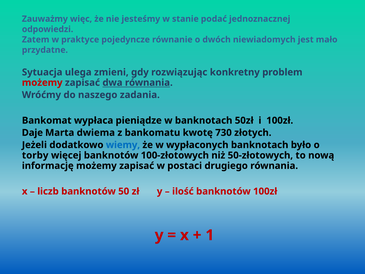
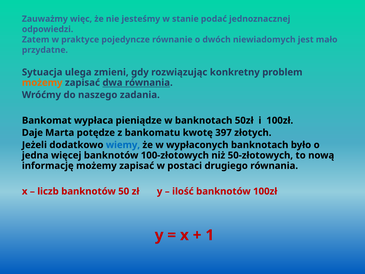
możemy at (42, 83) colour: red -> orange
dwiema: dwiema -> potędze
730: 730 -> 397
torby: torby -> jedna
